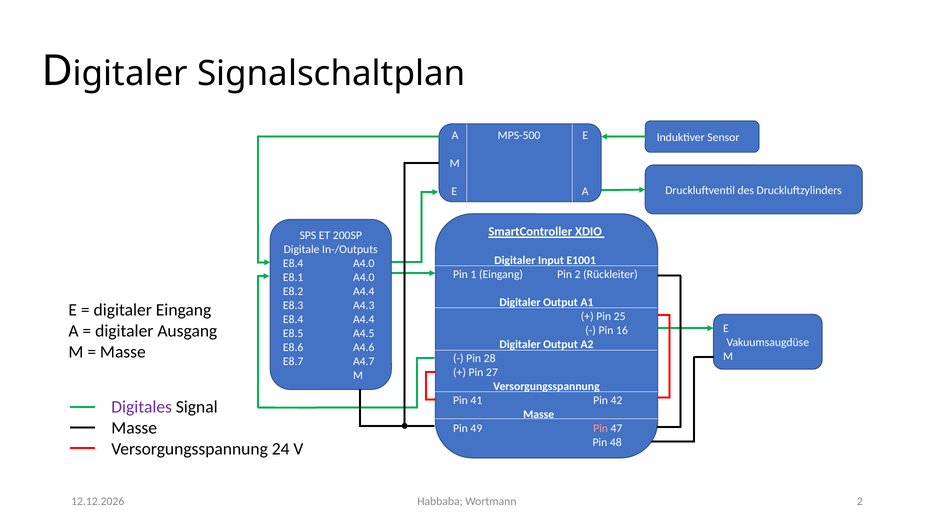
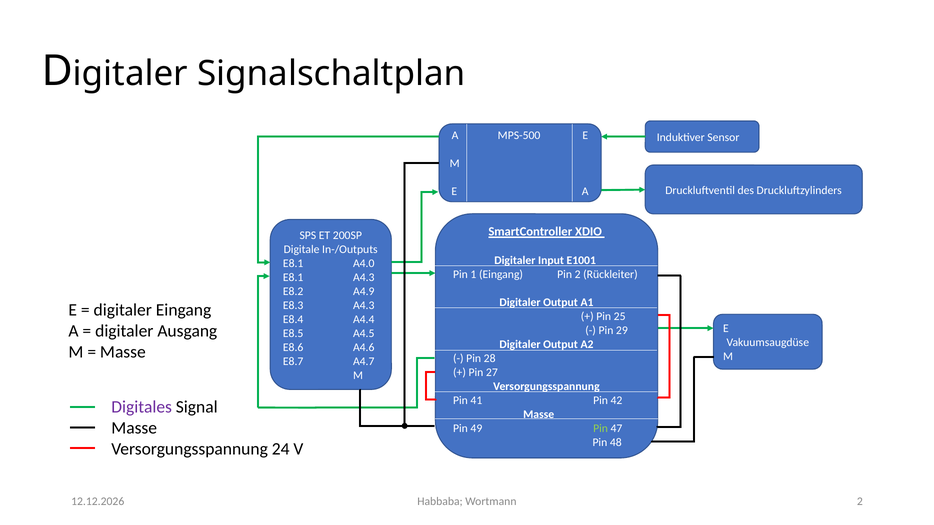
E8.4 at (293, 263): E8.4 -> E8.1
E8.1 A4.0: A4.0 -> A4.3
E8.2 A4.4: A4.4 -> A4.9
16: 16 -> 29
Pin at (601, 429) colour: pink -> light green
